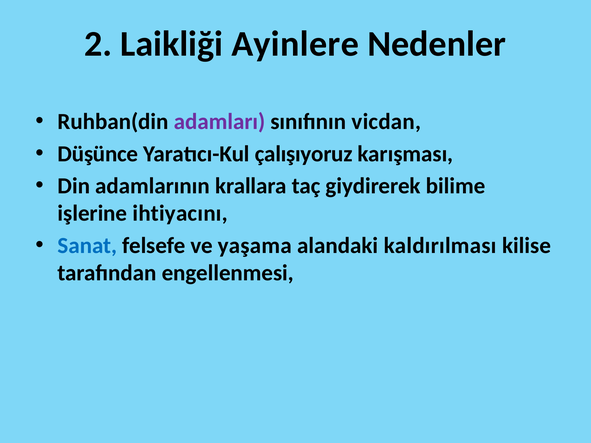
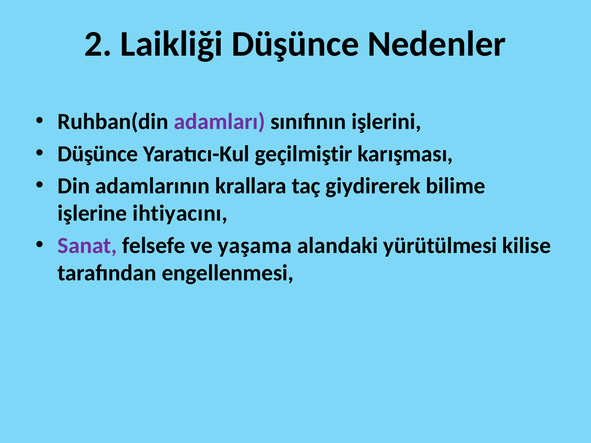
Laikliği Ayinlere: Ayinlere -> Düşünce
vicdan: vicdan -> işlerini
çalışıyoruz: çalışıyoruz -> geçilmiştir
Sanat colour: blue -> purple
kaldırılması: kaldırılması -> yürütülmesi
